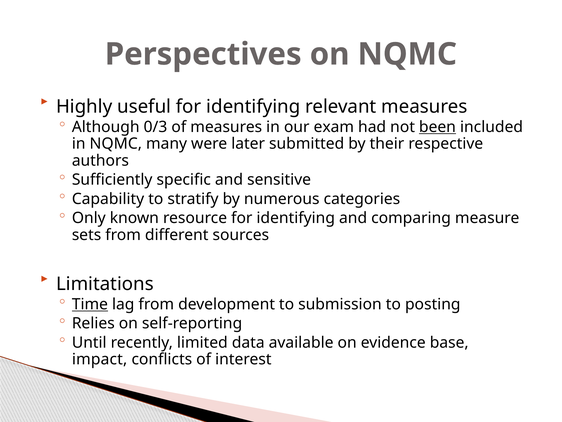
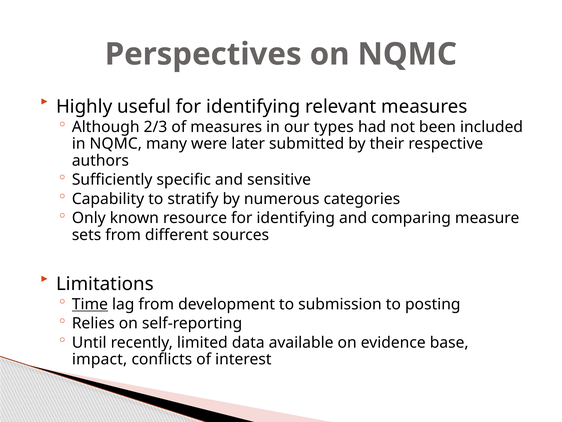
0/3: 0/3 -> 2/3
exam: exam -> types
been underline: present -> none
